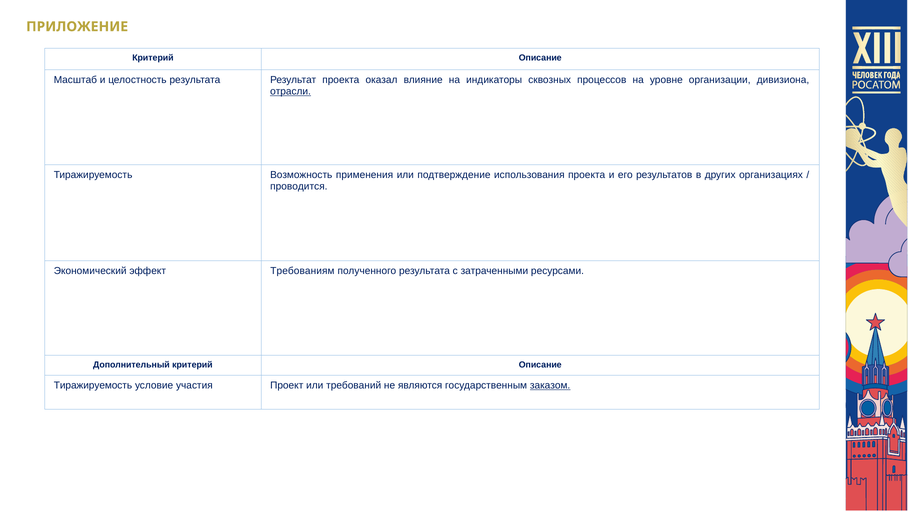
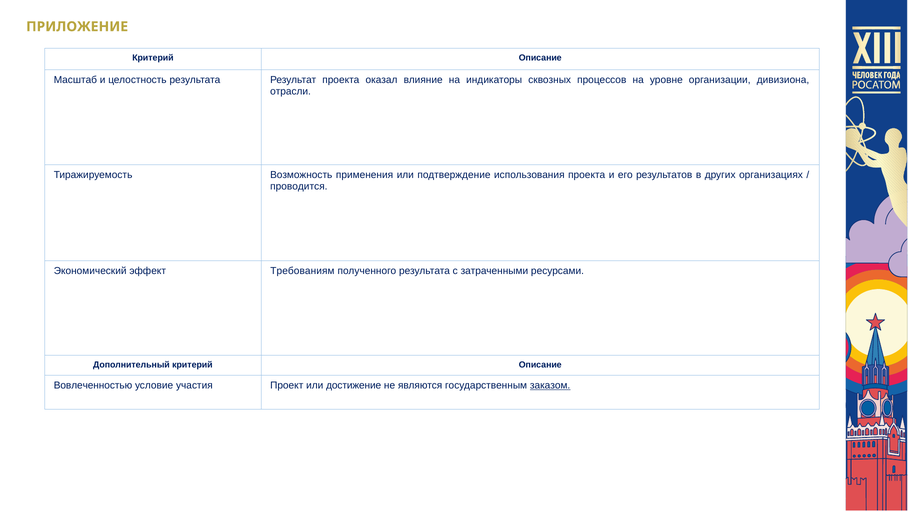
отрасли underline: present -> none
Тиражируемость at (93, 385): Тиражируемость -> Вовлеченностью
требований: требований -> достижение
